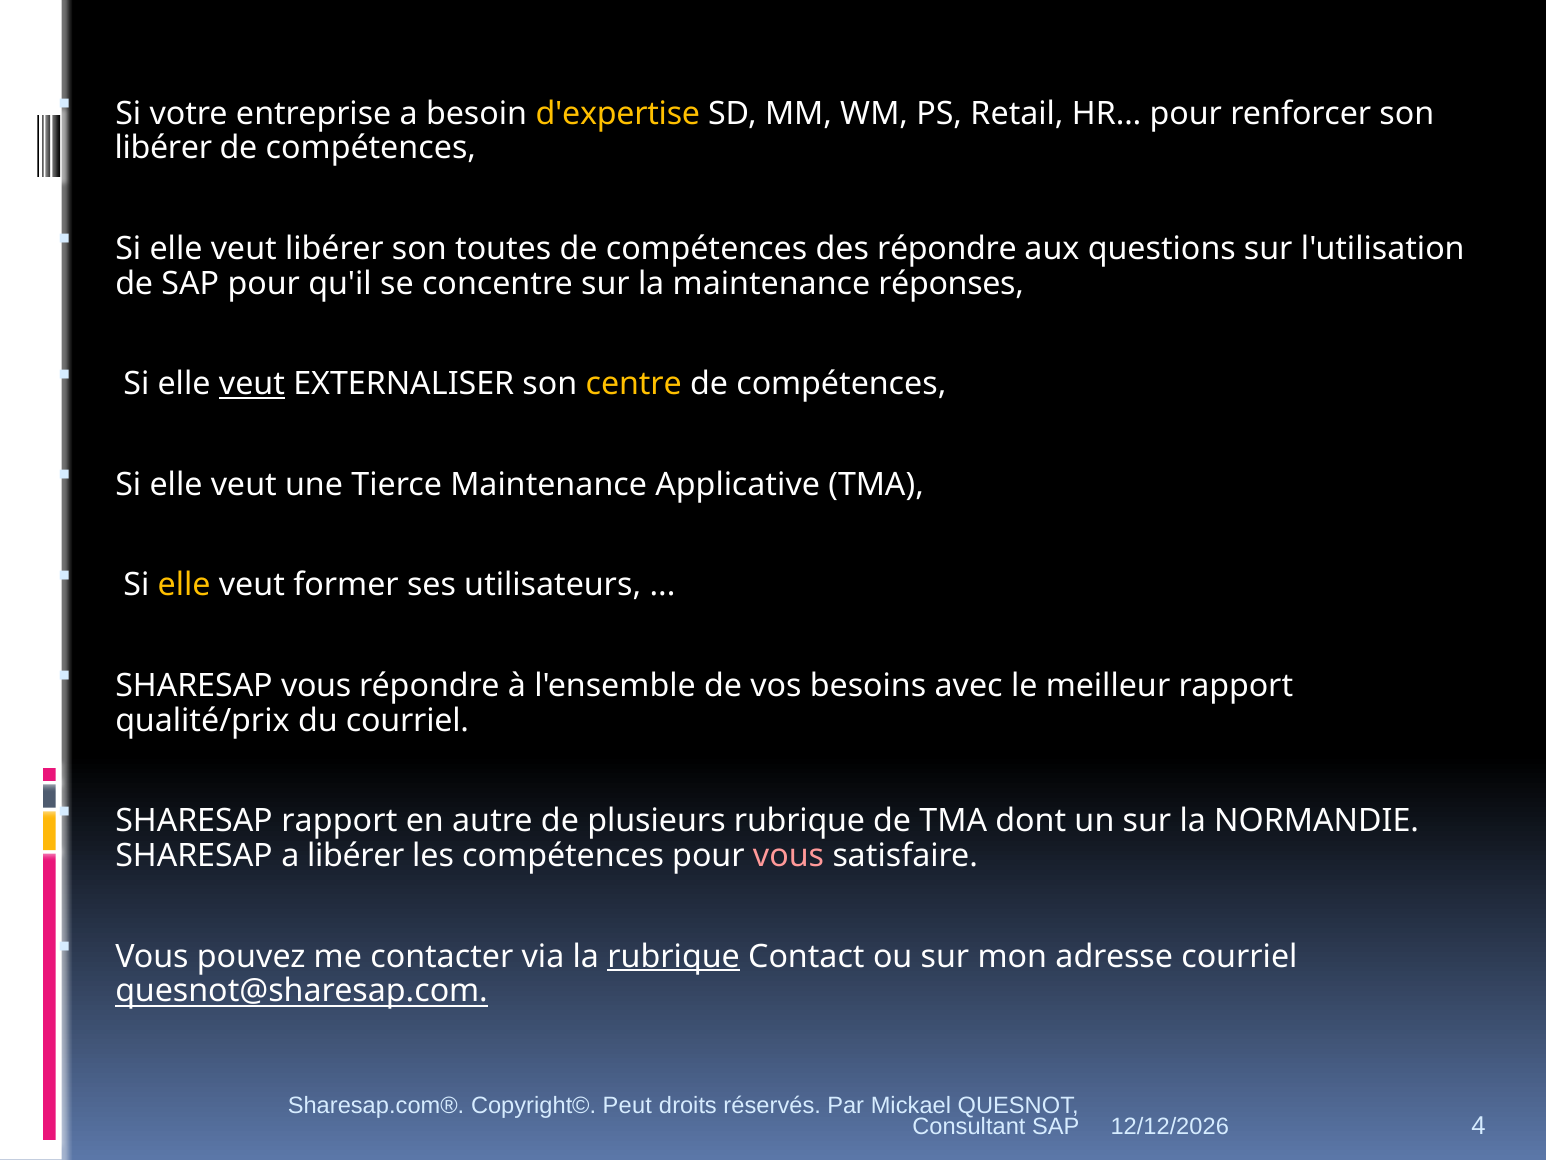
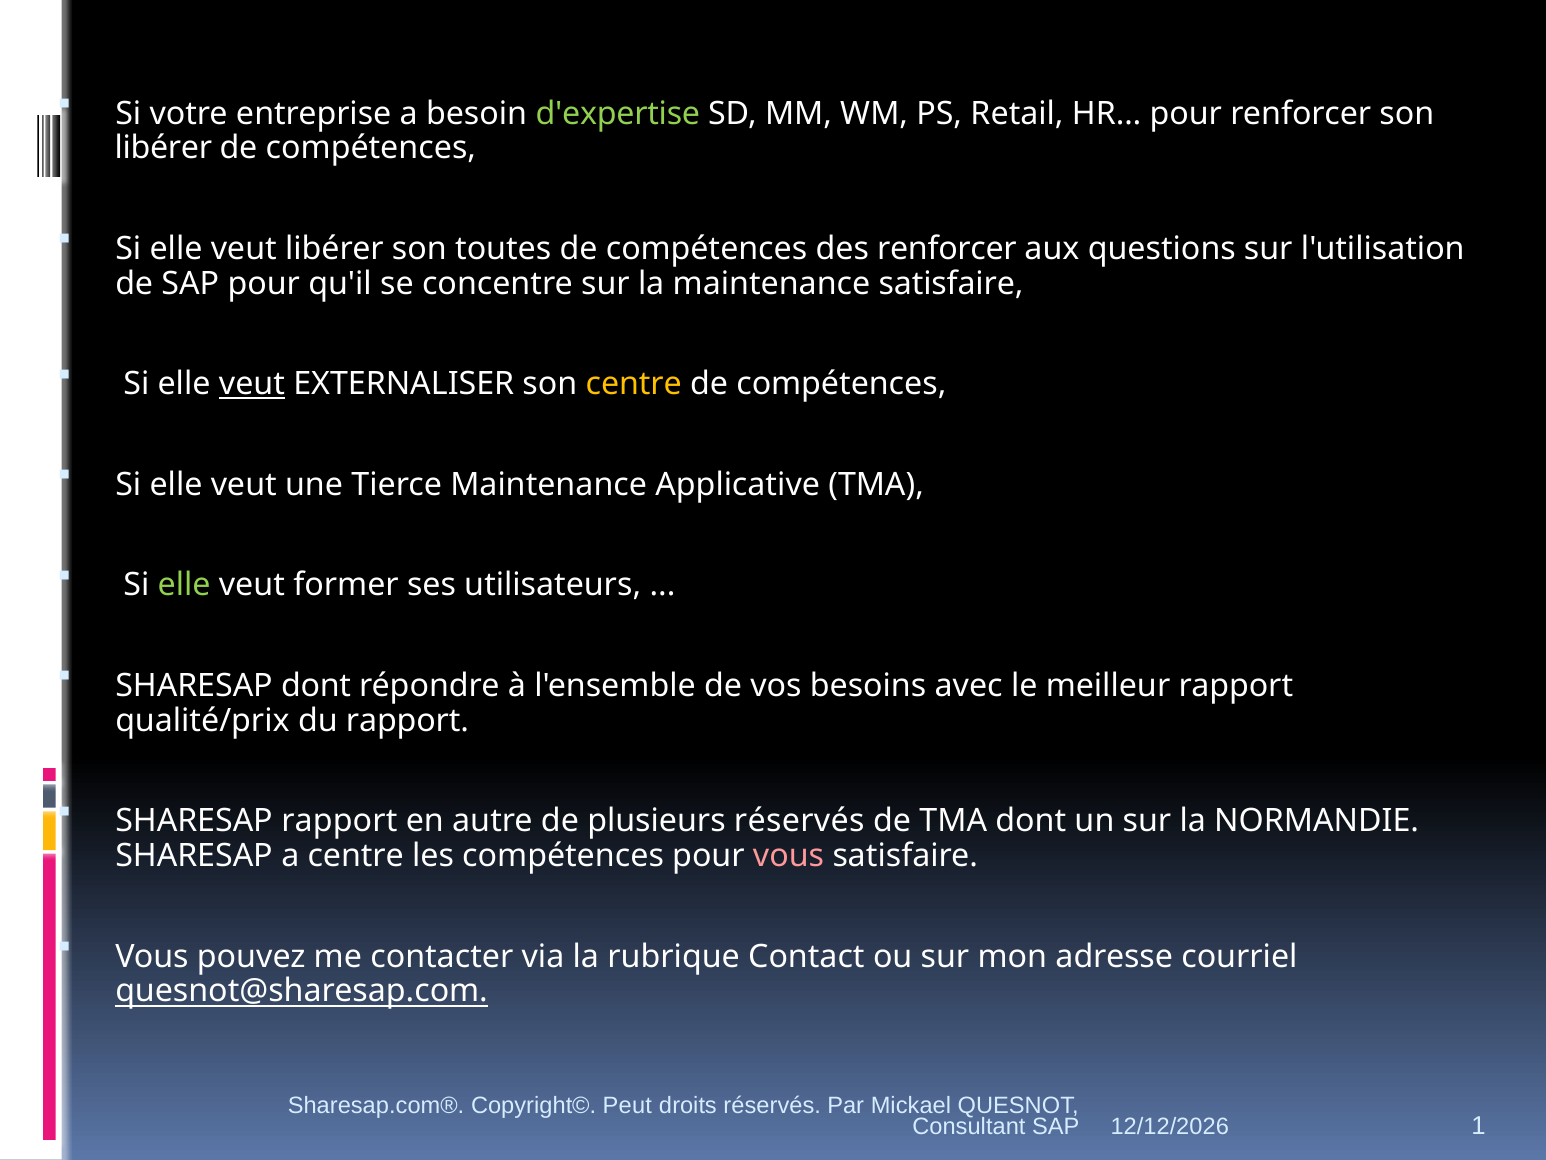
d'expertise colour: yellow -> light green
des répondre: répondre -> renforcer
maintenance réponses: réponses -> satisfaire
elle at (184, 585) colour: yellow -> light green
SHARESAP vous: vous -> dont
du courriel: courriel -> rapport
plusieurs rubrique: rubrique -> réservés
a libérer: libérer -> centre
rubrique at (674, 956) underline: present -> none
4: 4 -> 1
